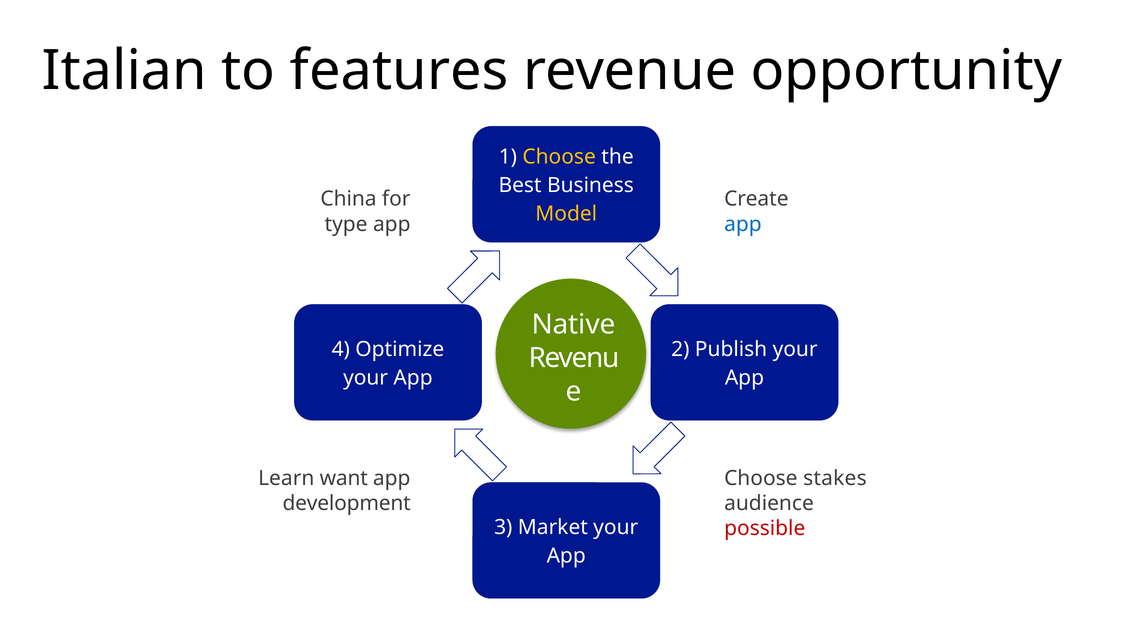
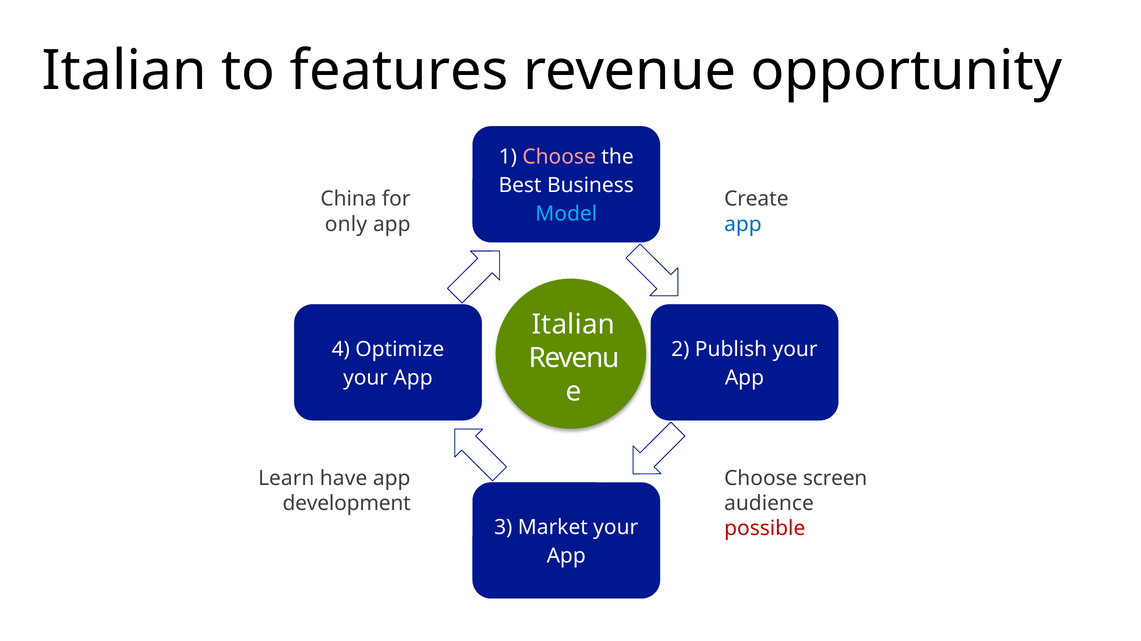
Choose at (559, 157) colour: yellow -> pink
Model colour: yellow -> light blue
type: type -> only
Native at (574, 325): Native -> Italian
want: want -> have
stakes: stakes -> screen
